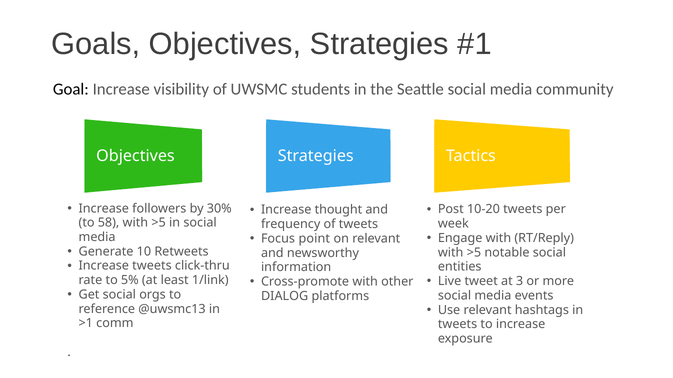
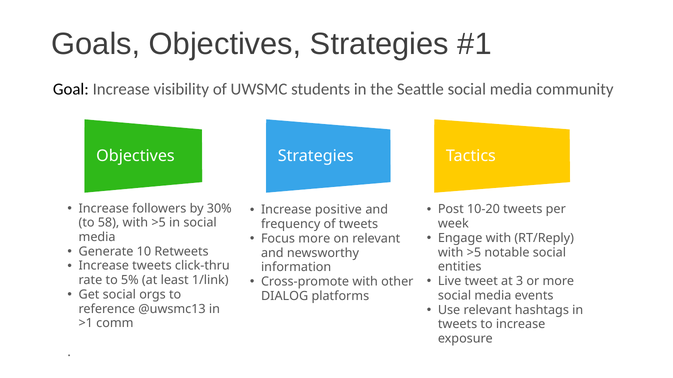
thought: thought -> positive
Focus point: point -> more
